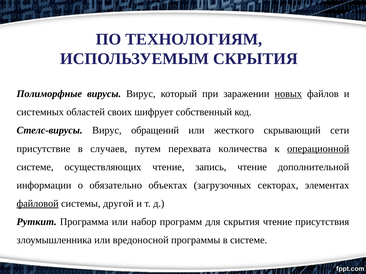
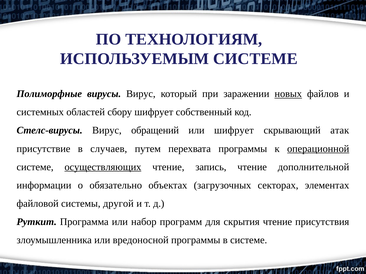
ИСПОЛЬЗУЕМЫМ СКРЫТИЯ: СКРЫТИЯ -> СИСТЕМЕ
своих: своих -> сбору
или жесткого: жесткого -> шифрует
сети: сети -> атак
перехвата количества: количества -> программы
осуществляющих underline: none -> present
файловой underline: present -> none
